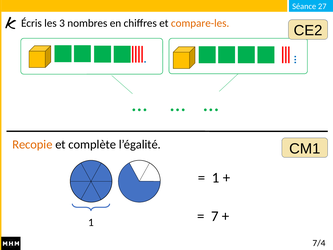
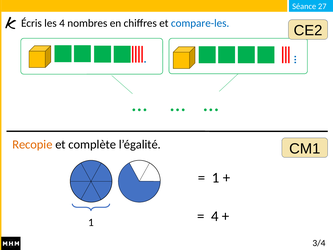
les 3: 3 -> 4
compare-les colour: orange -> blue
7 at (215, 216): 7 -> 4
7/4: 7/4 -> 3/4
